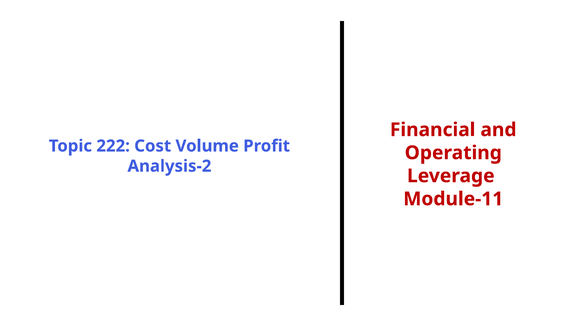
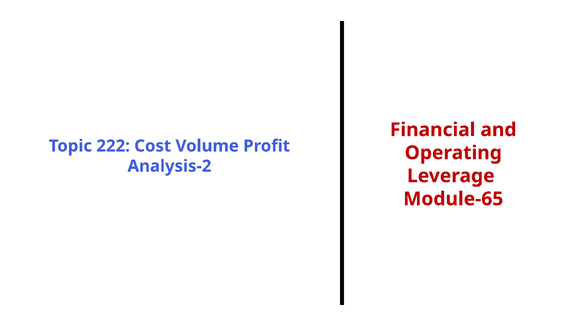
Module-11: Module-11 -> Module-65
